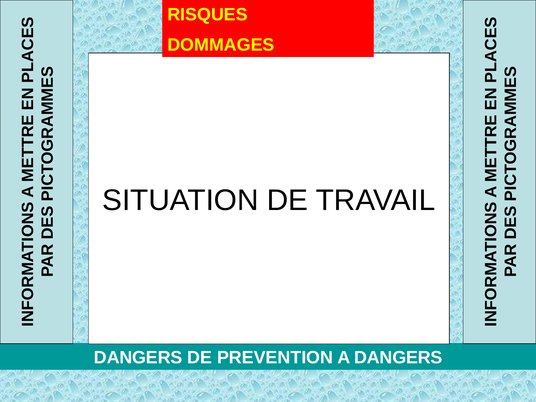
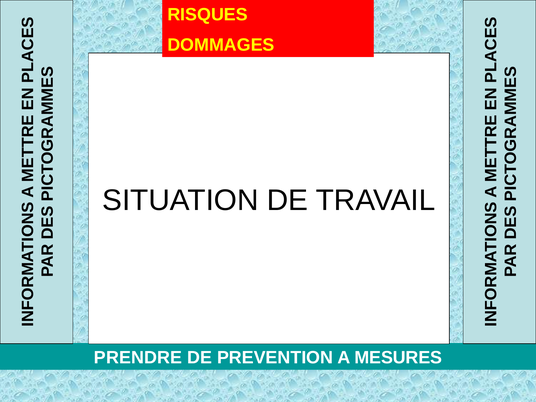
DANGERS at (138, 358): DANGERS -> PRENDRE
A DANGERS: DANGERS -> MESURES
